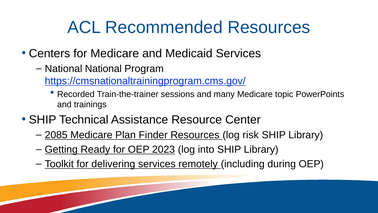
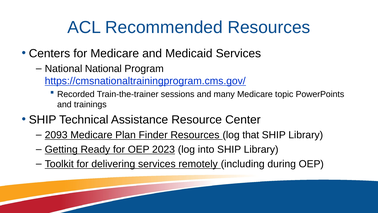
2085: 2085 -> 2093
risk: risk -> that
